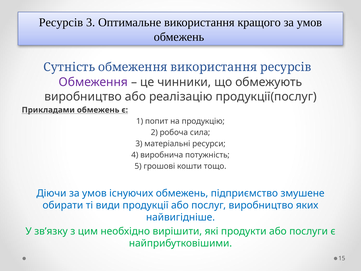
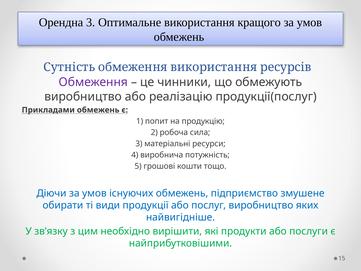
Ресурсів: Ресурсів -> Орендна
